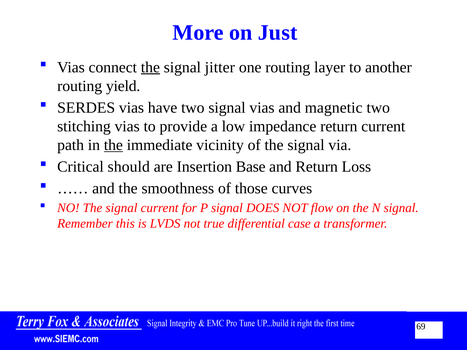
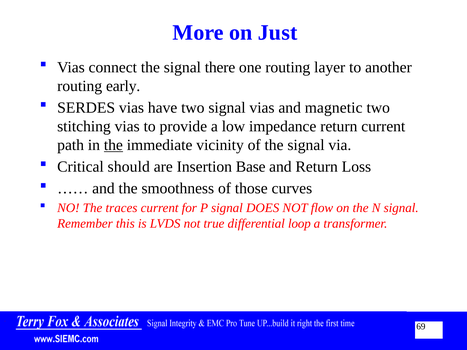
the at (150, 67) underline: present -> none
jitter: jitter -> there
yield: yield -> early
NO The signal: signal -> traces
case: case -> loop
